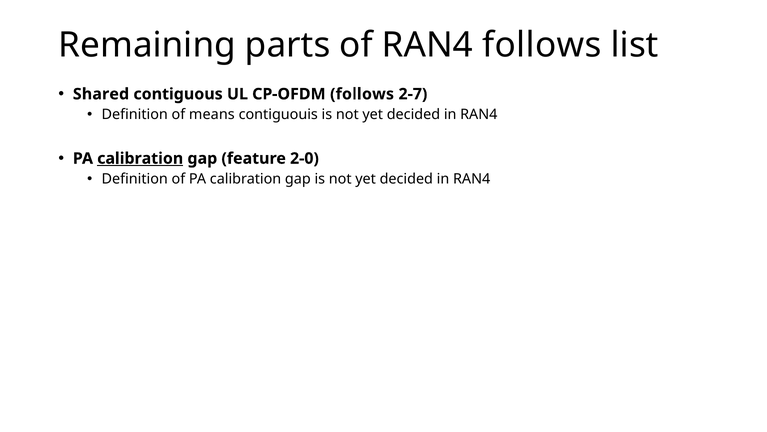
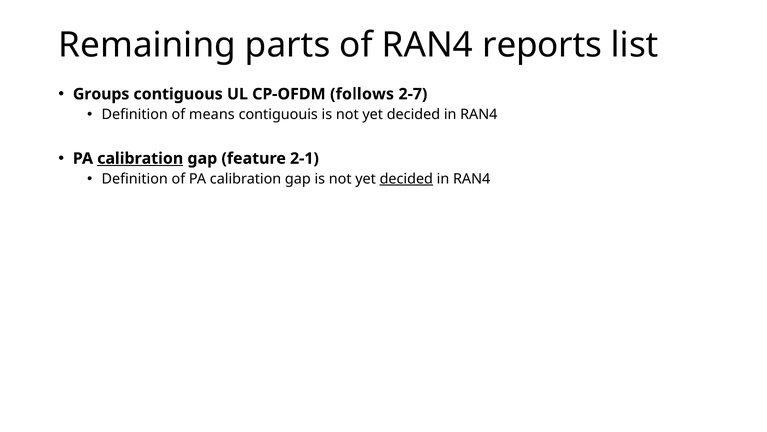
RAN4 follows: follows -> reports
Shared: Shared -> Groups
2-0: 2-0 -> 2-1
decided at (406, 179) underline: none -> present
